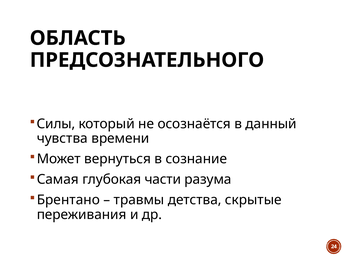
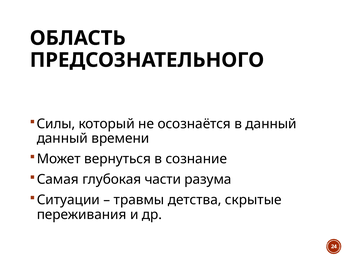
чувства at (62, 139): чувства -> данный
Брентано: Брентано -> Ситуации
